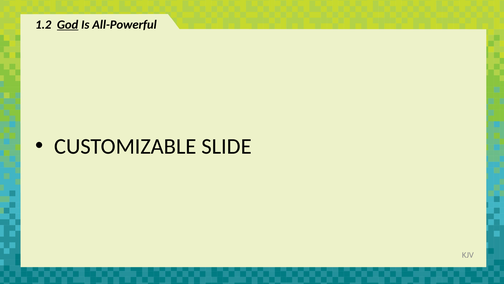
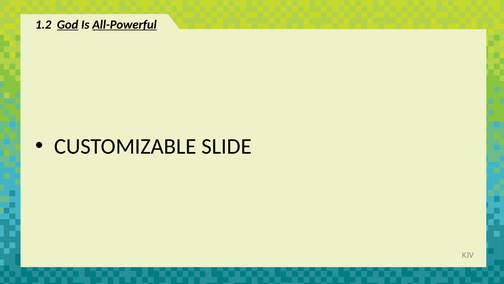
All-Powerful underline: none -> present
